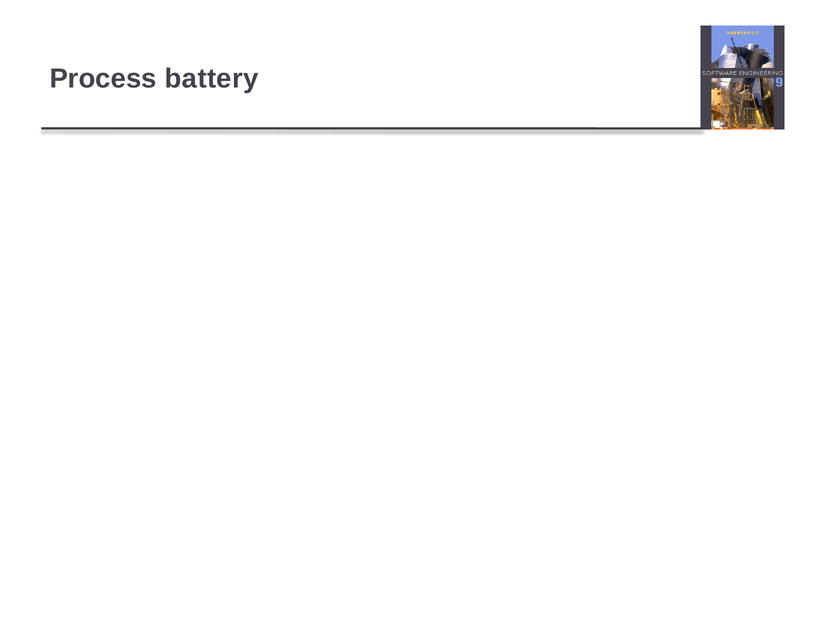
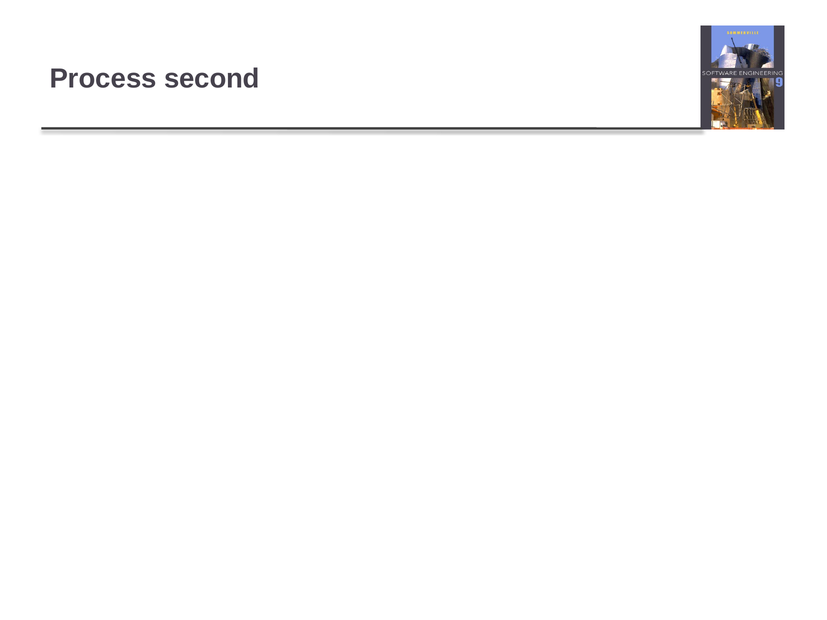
battery: battery -> second
